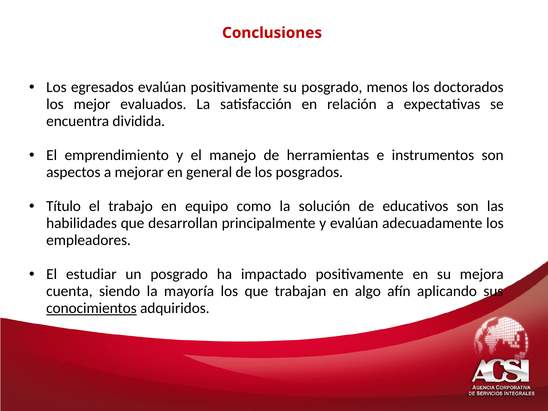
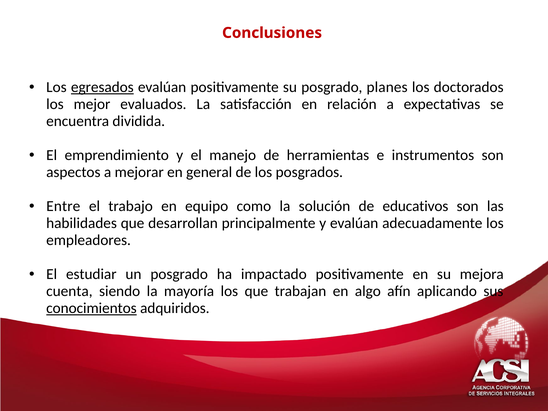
egresados underline: none -> present
menos: menos -> planes
Título: Título -> Entre
